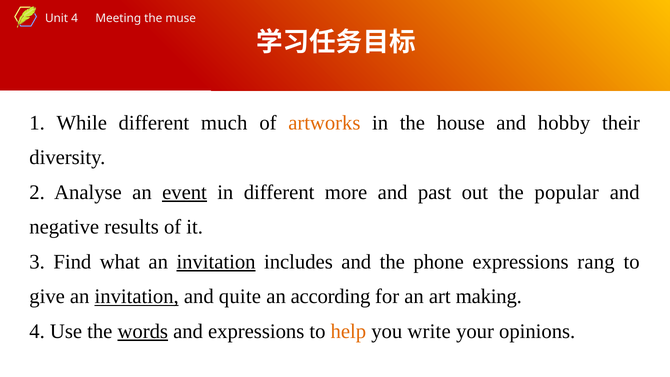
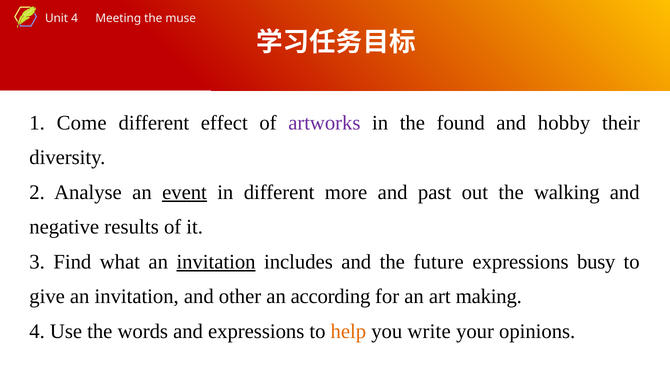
While: While -> Come
much: much -> effect
artworks colour: orange -> purple
house: house -> found
popular: popular -> walking
phone: phone -> future
rang: rang -> busy
invitation at (137, 296) underline: present -> none
quite: quite -> other
words underline: present -> none
